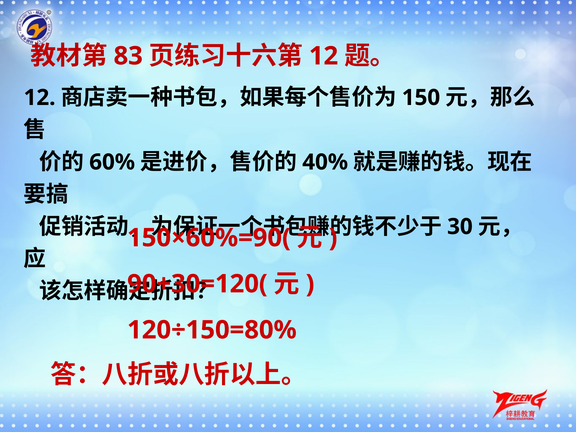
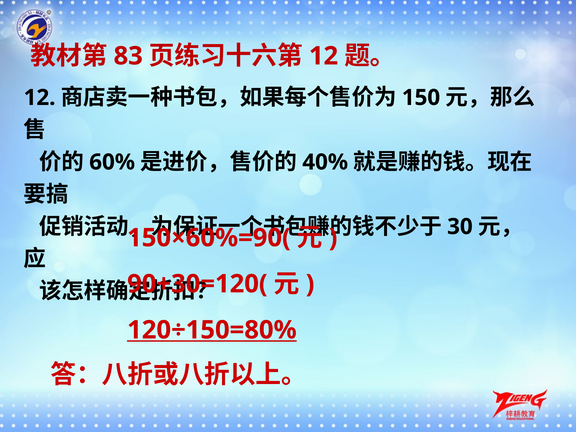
120÷150=80% underline: none -> present
